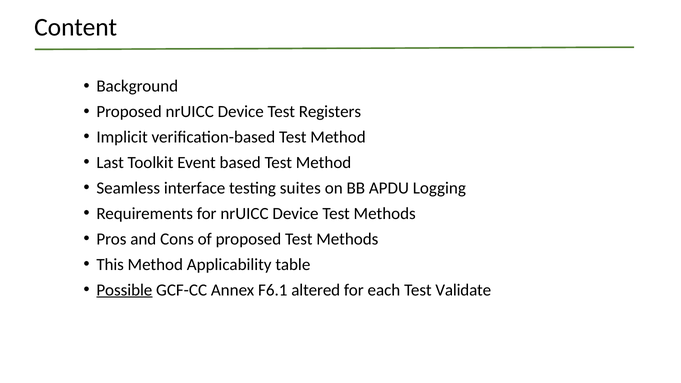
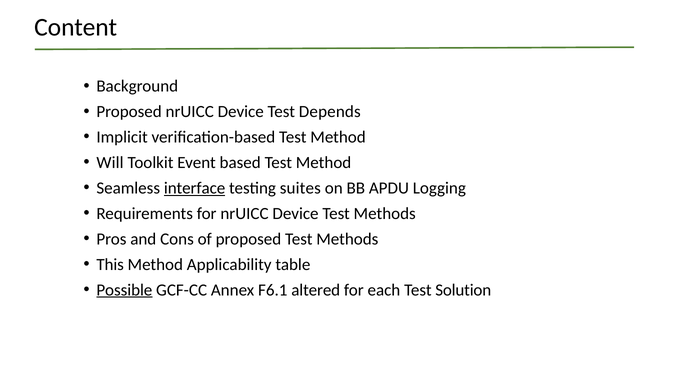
Registers: Registers -> Depends
Last: Last -> Will
interface underline: none -> present
Validate: Validate -> Solution
